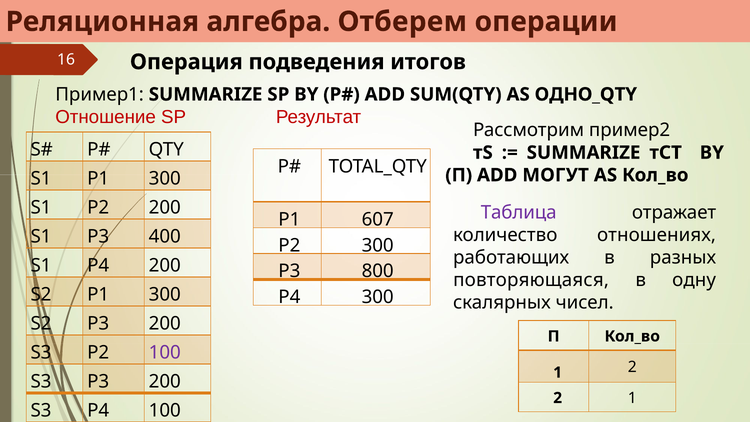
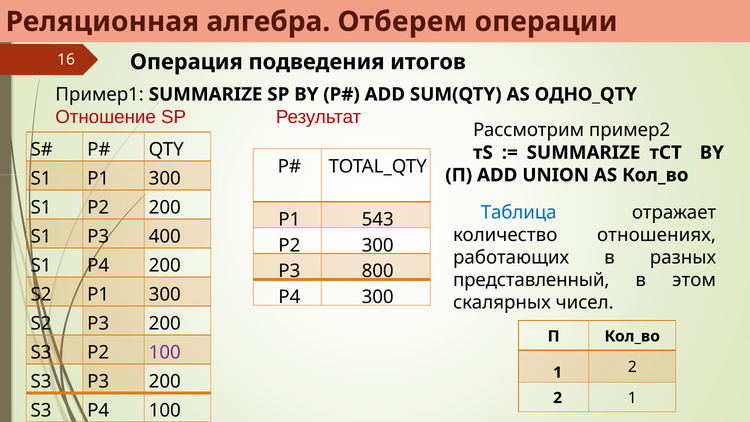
МОГУТ: МОГУТ -> UNION
Таблица colour: purple -> blue
607: 607 -> 543
повторяющаяся: повторяющаяся -> представленный
одну: одну -> этом
